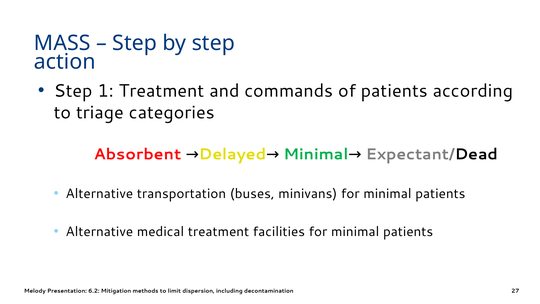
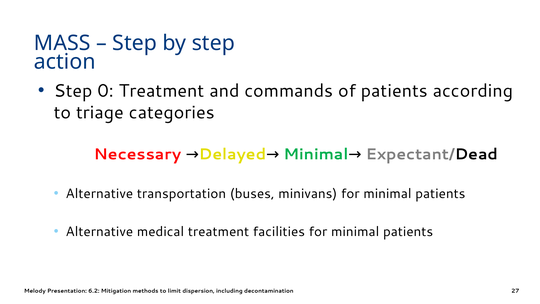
1: 1 -> 0
Absorbent: Absorbent -> Necessary
